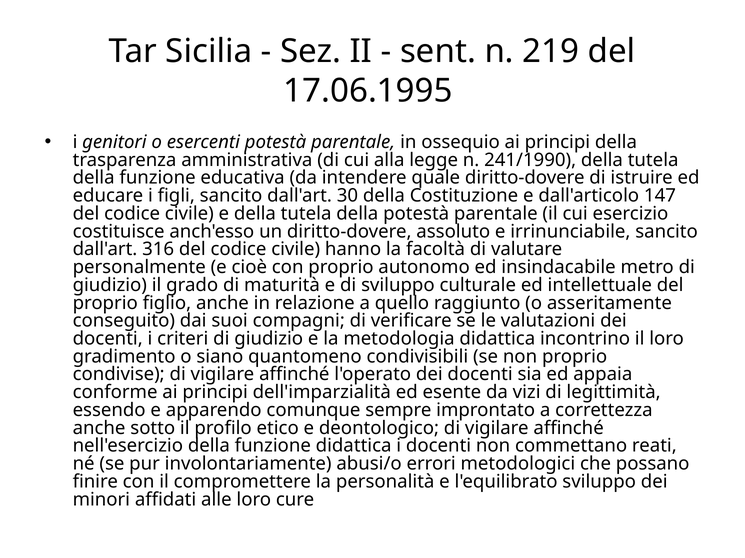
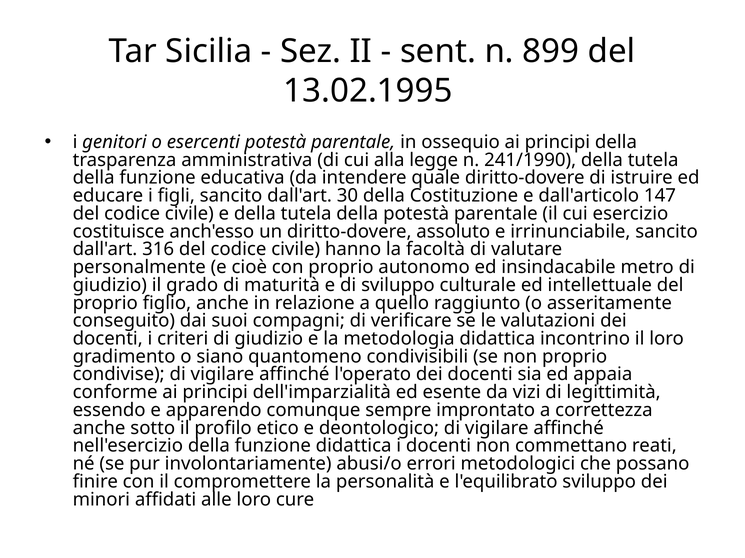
219: 219 -> 899
17.06.1995: 17.06.1995 -> 13.02.1995
